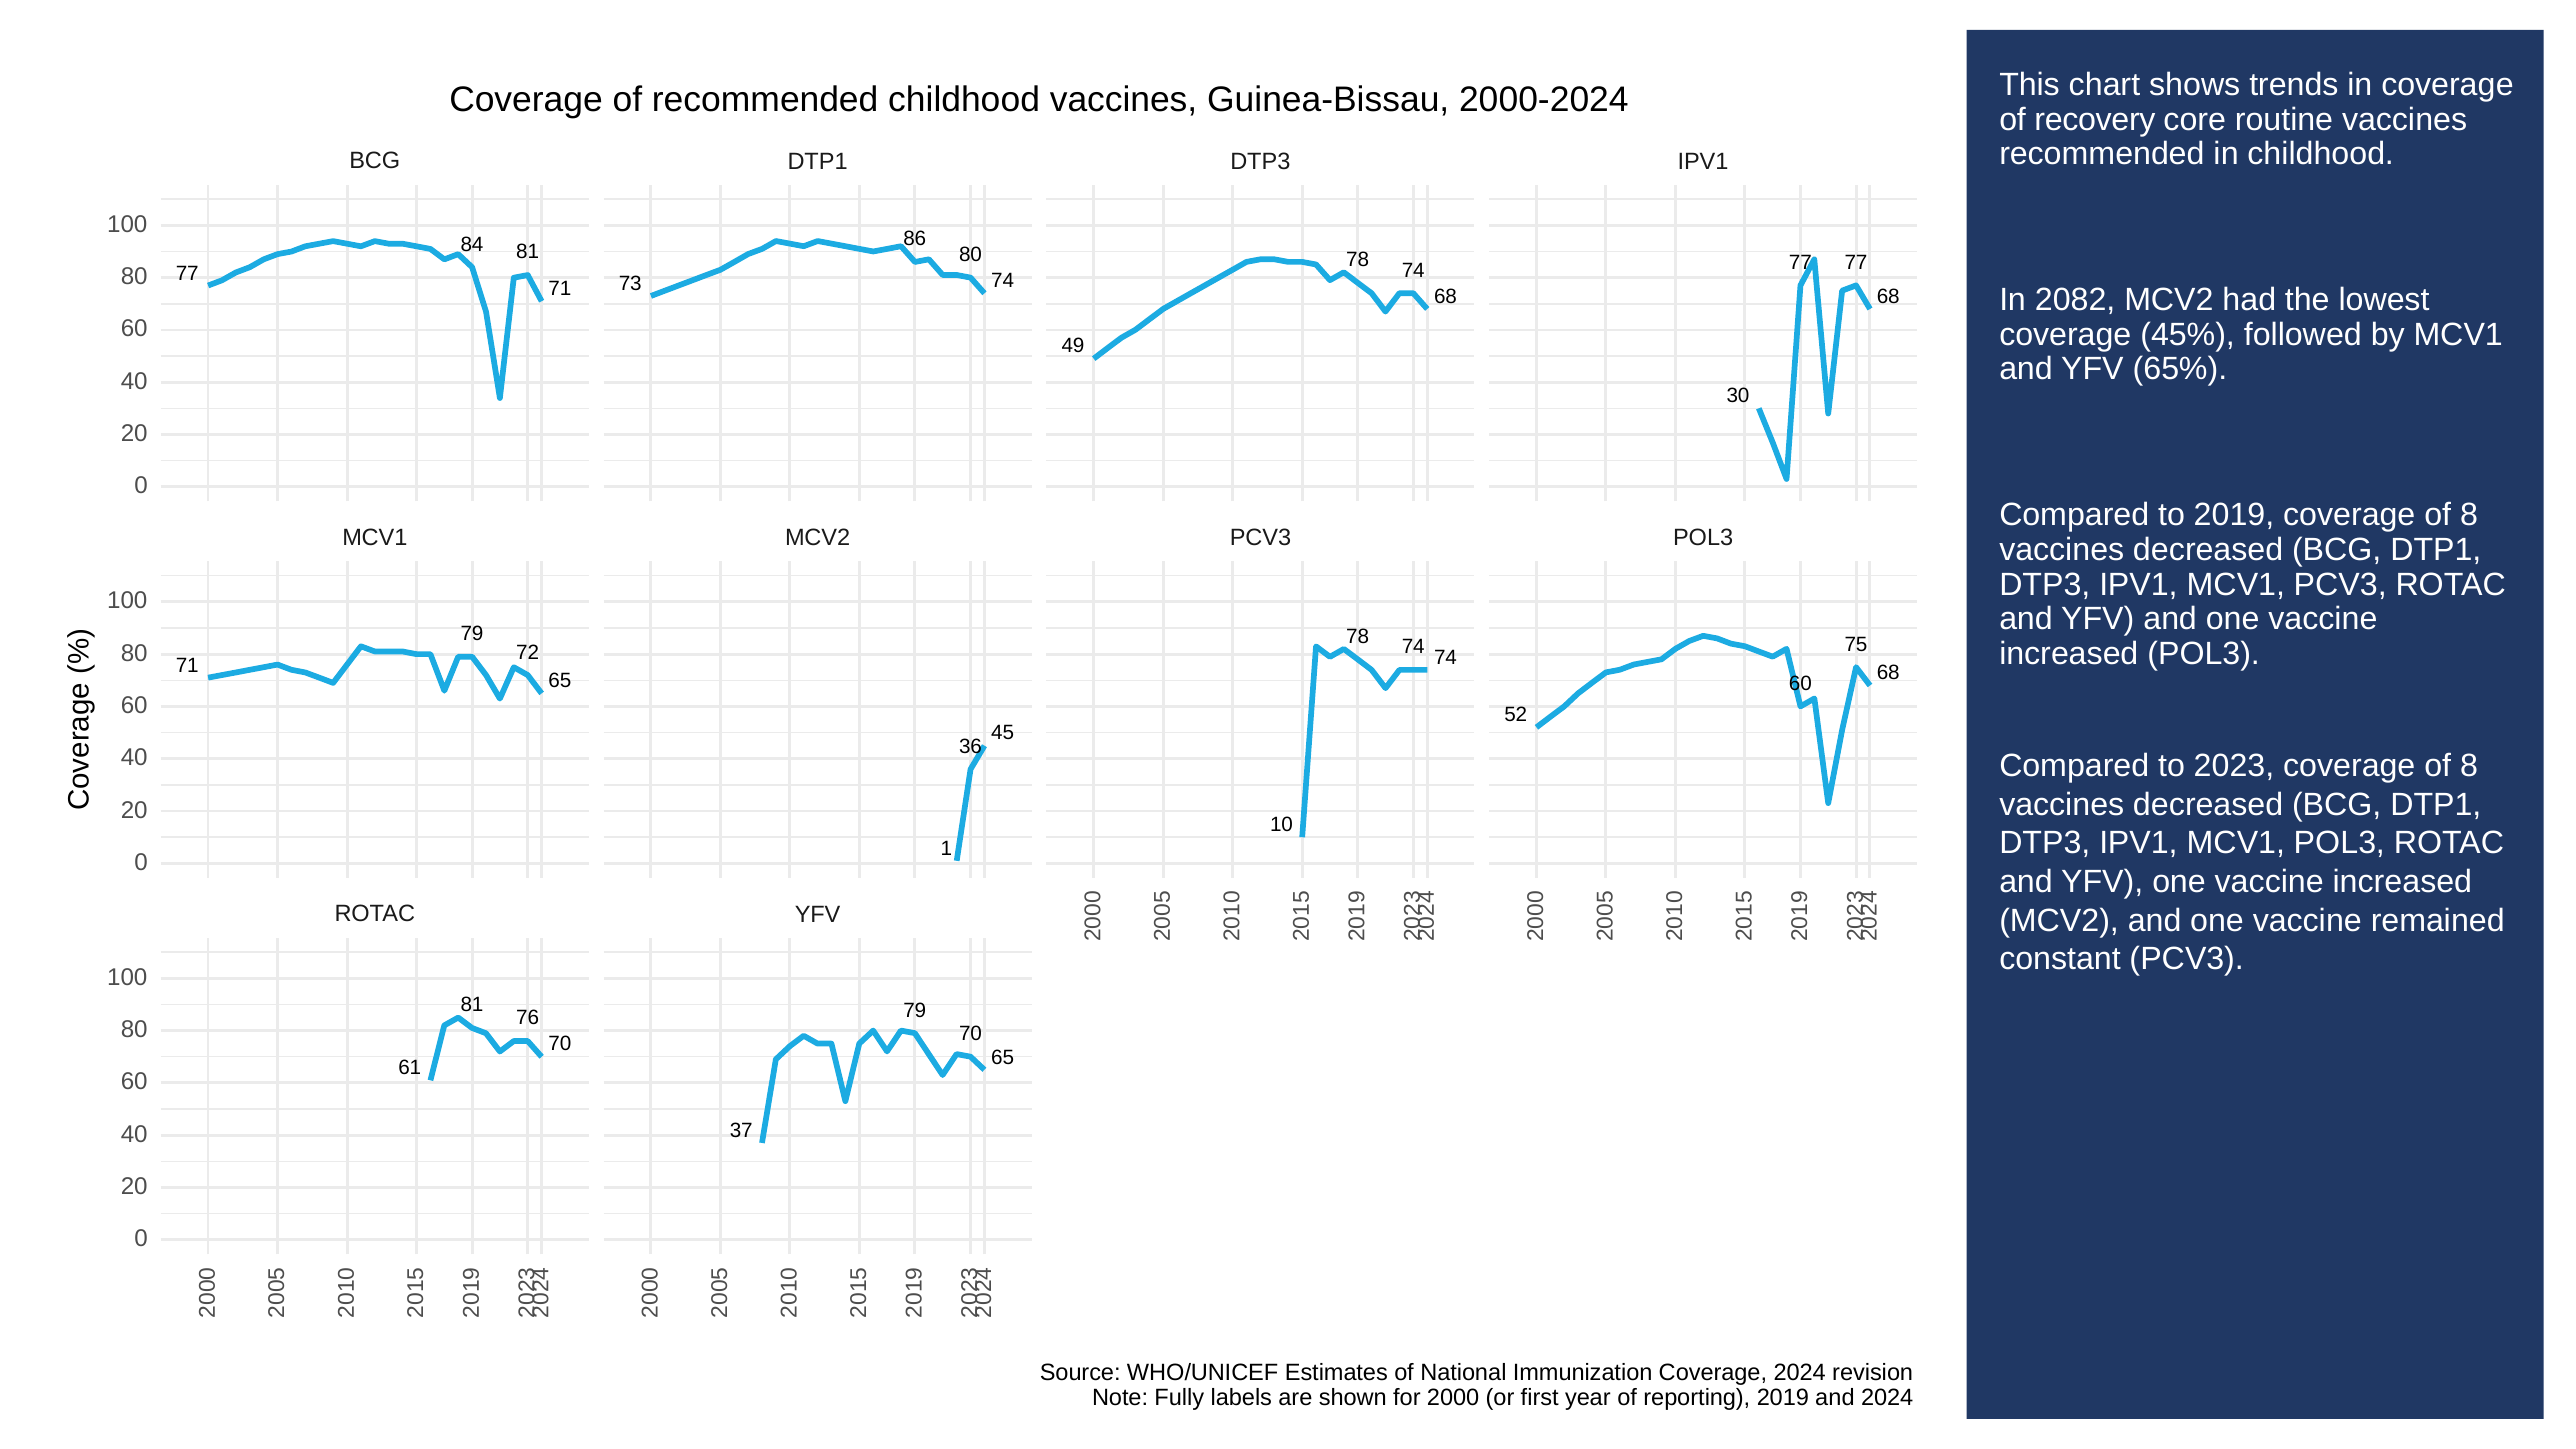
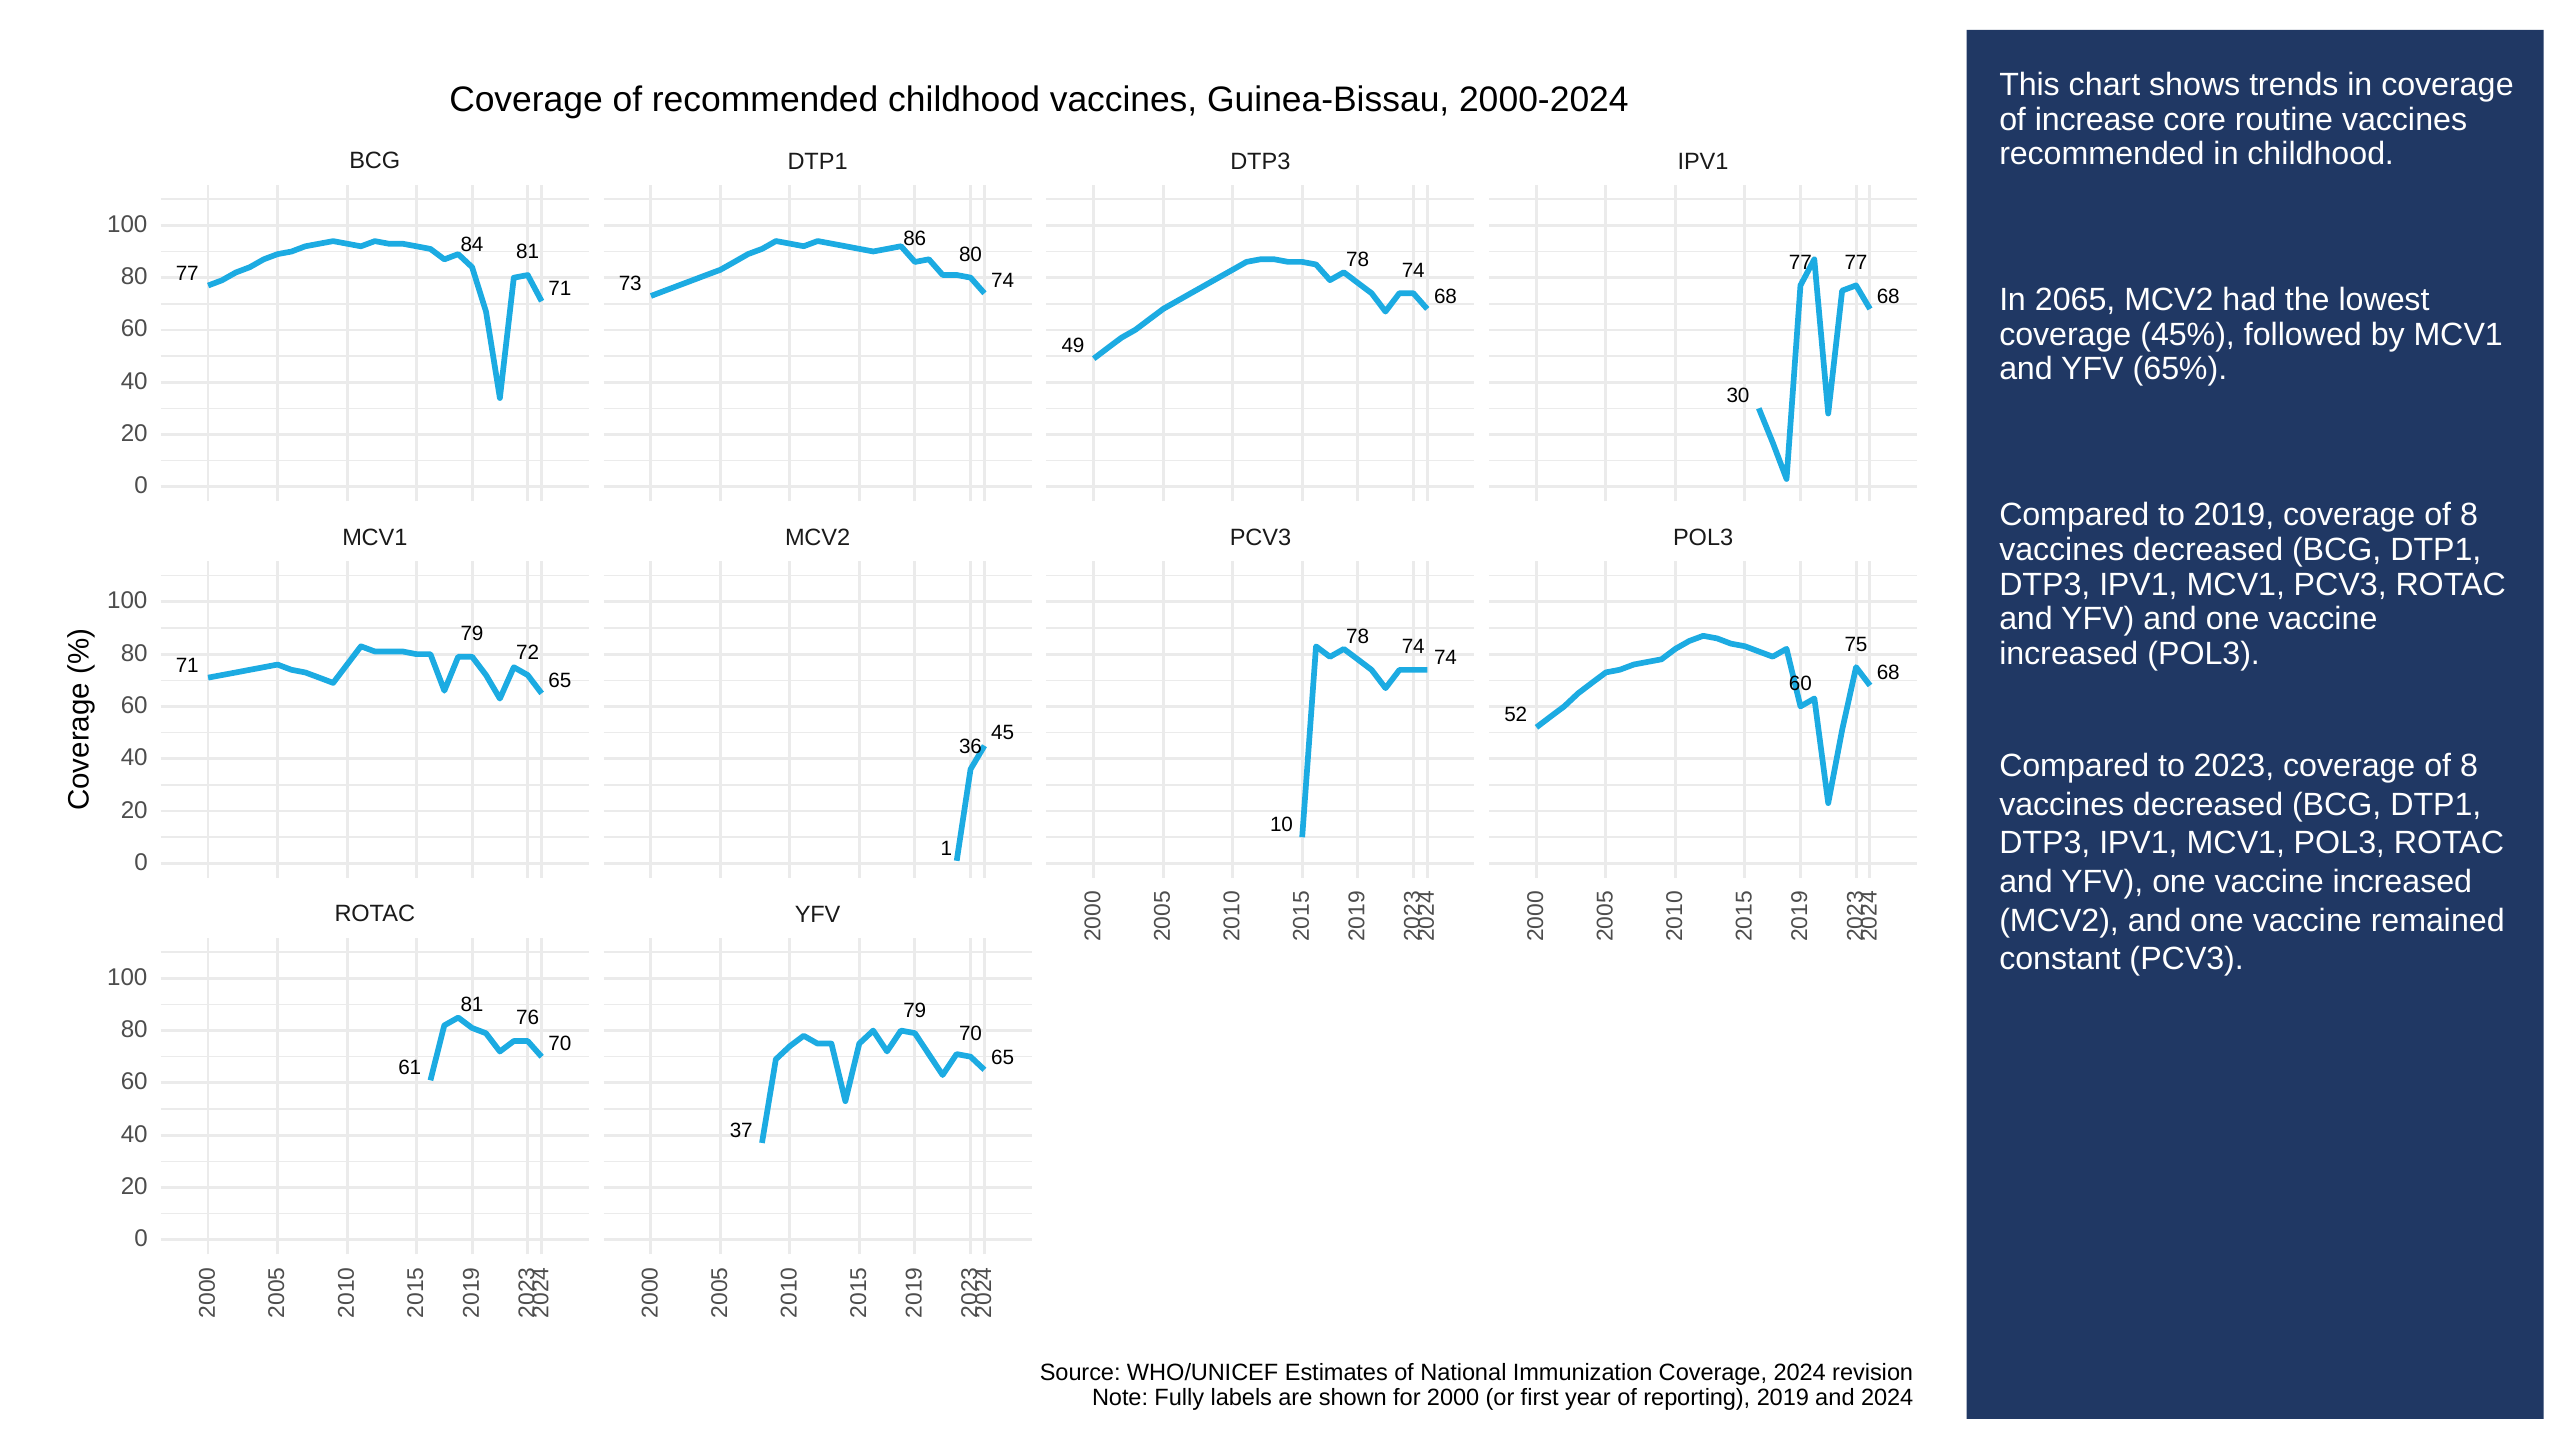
recovery: recovery -> increase
2082: 2082 -> 2065
